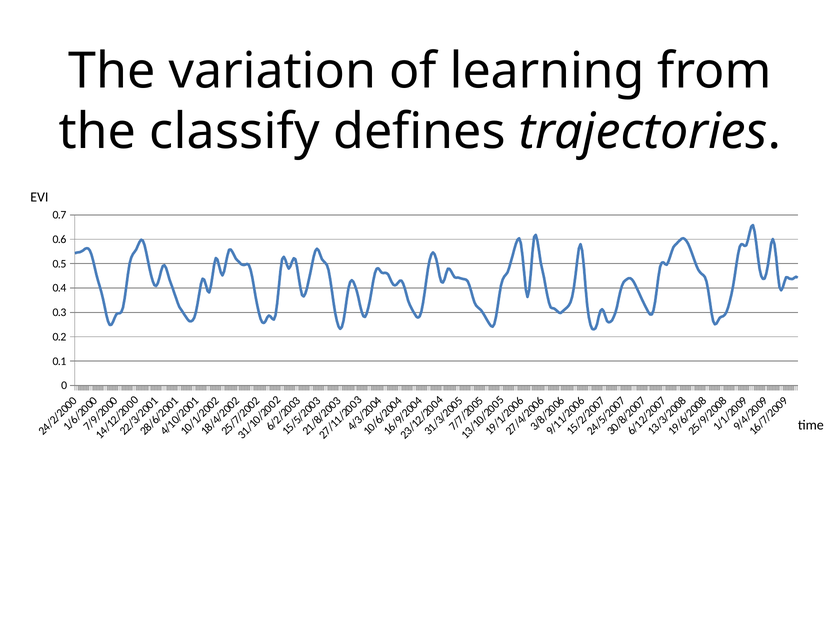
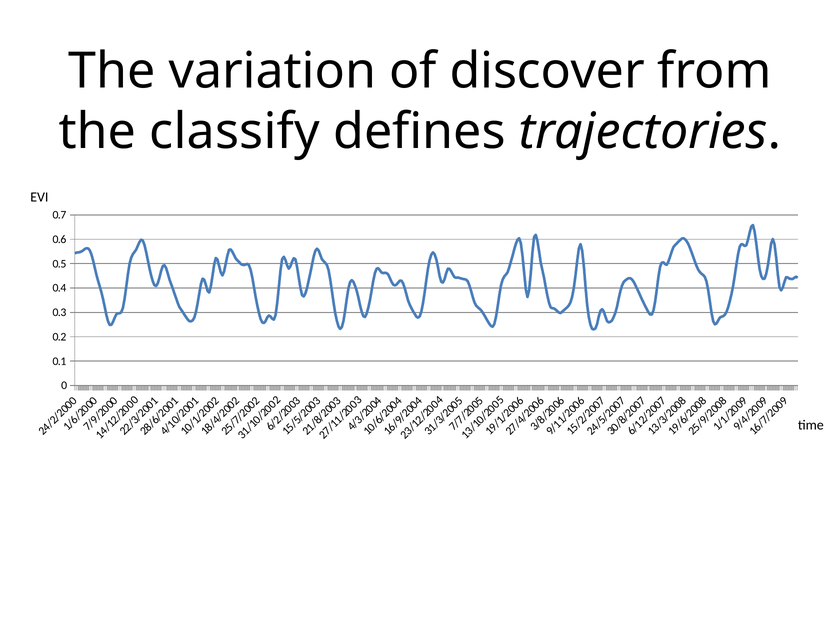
learning: learning -> discover
